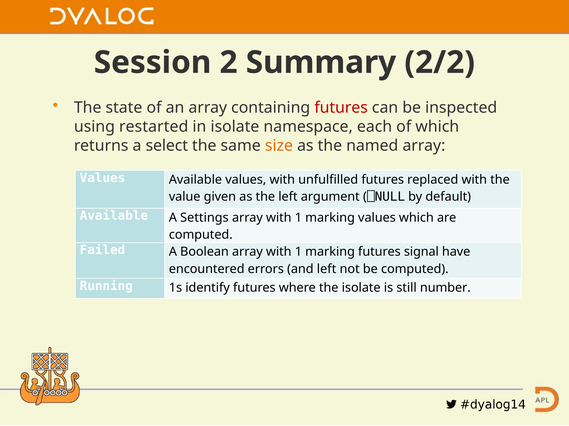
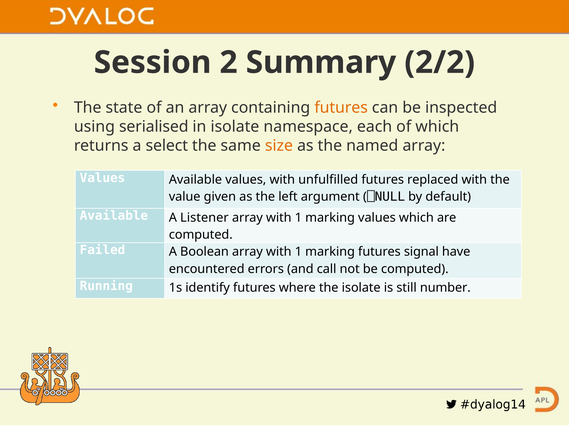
futures at (341, 108) colour: red -> orange
restarted: restarted -> serialised
Settings: Settings -> Listener
and left: left -> call
